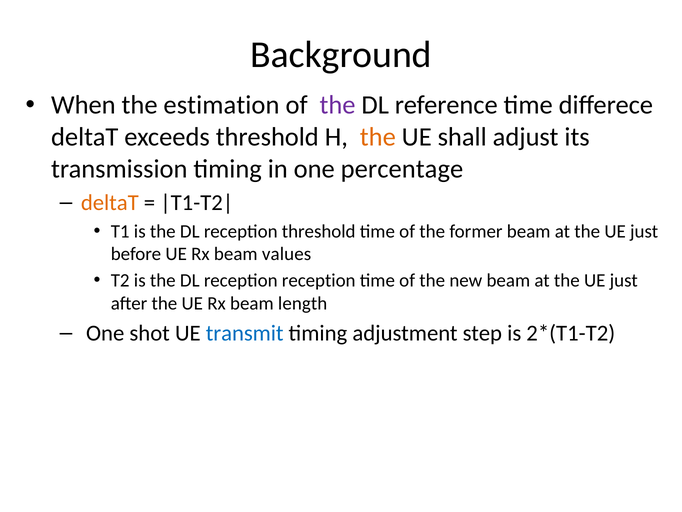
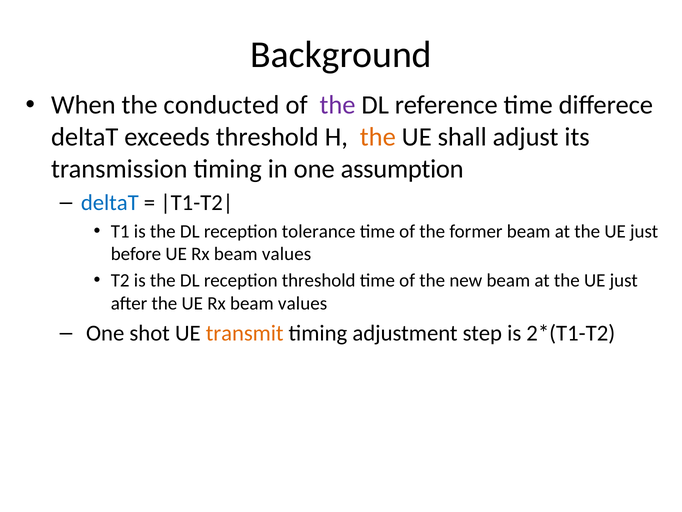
estimation: estimation -> conducted
percentage: percentage -> assumption
deltaT at (110, 203) colour: orange -> blue
reception threshold: threshold -> tolerance
reception reception: reception -> threshold
length at (303, 303): length -> values
transmit colour: blue -> orange
